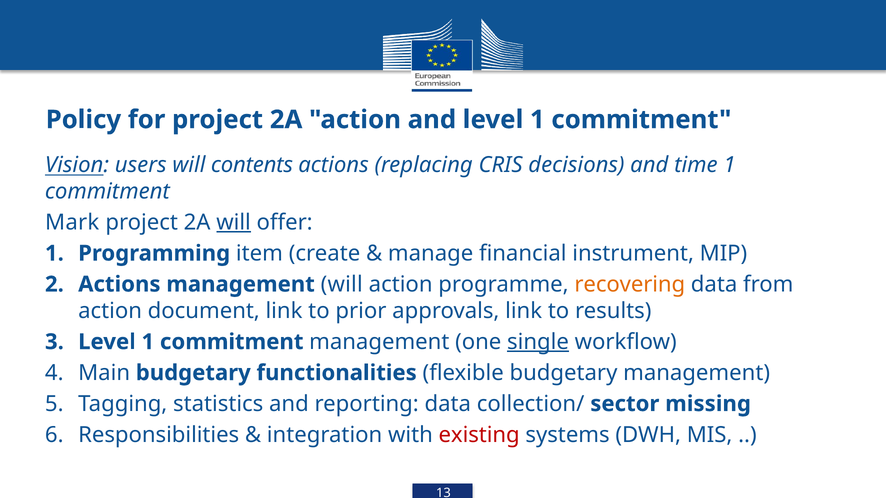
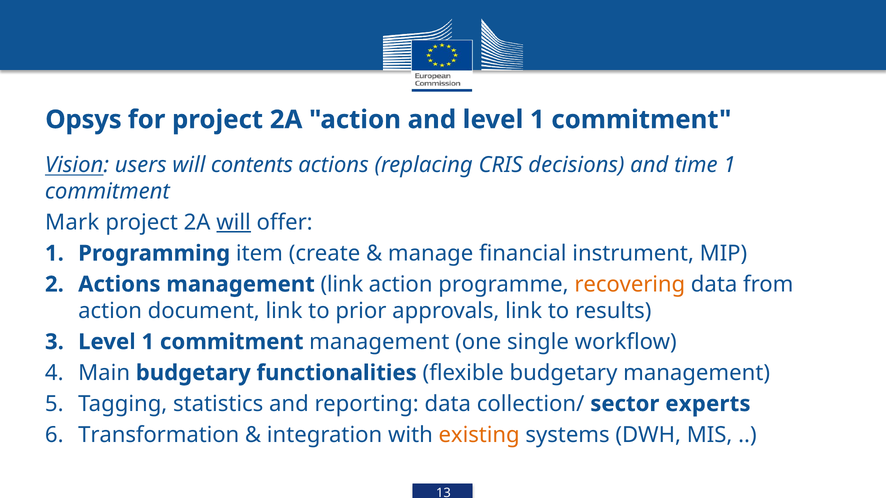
Policy: Policy -> Opsys
management will: will -> link
single underline: present -> none
missing: missing -> experts
Responsibilities: Responsibilities -> Transformation
existing colour: red -> orange
